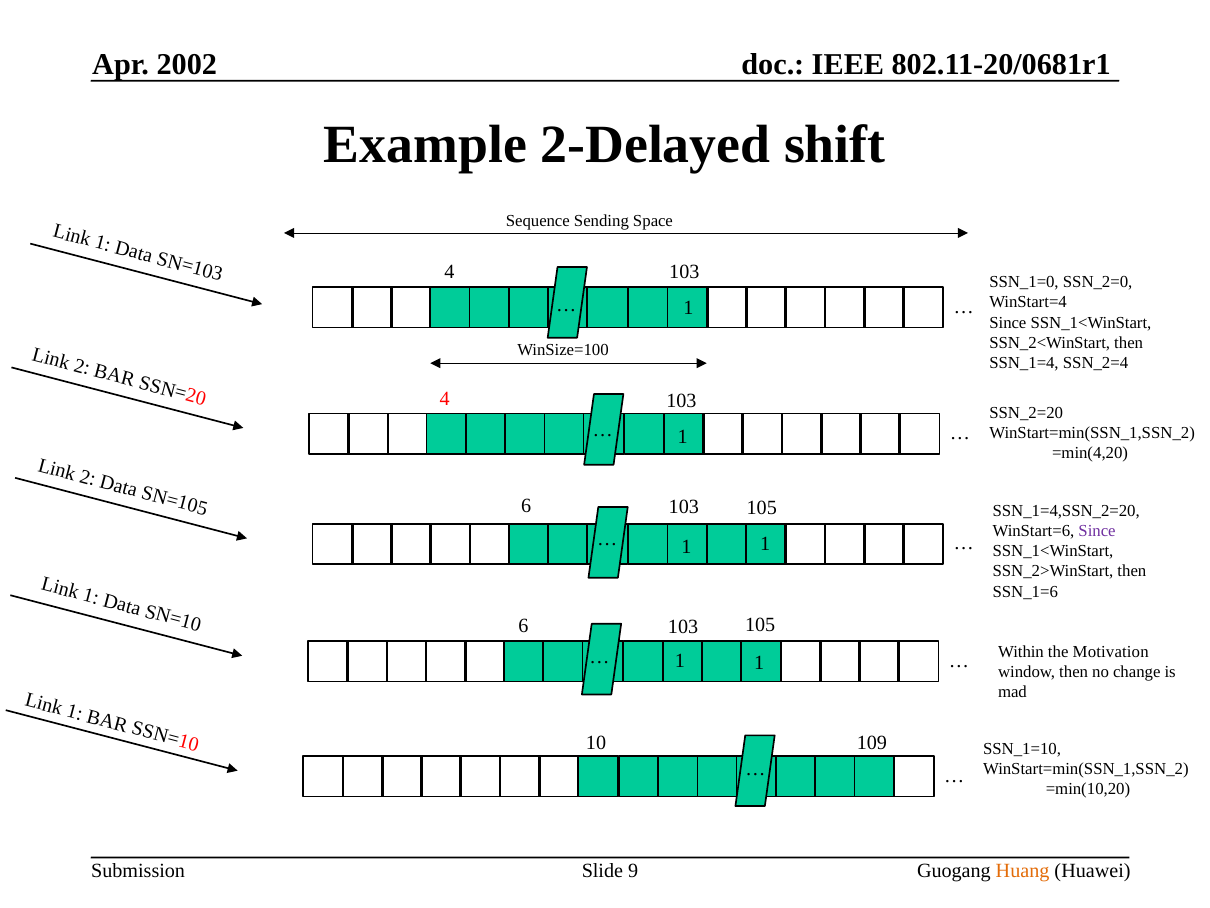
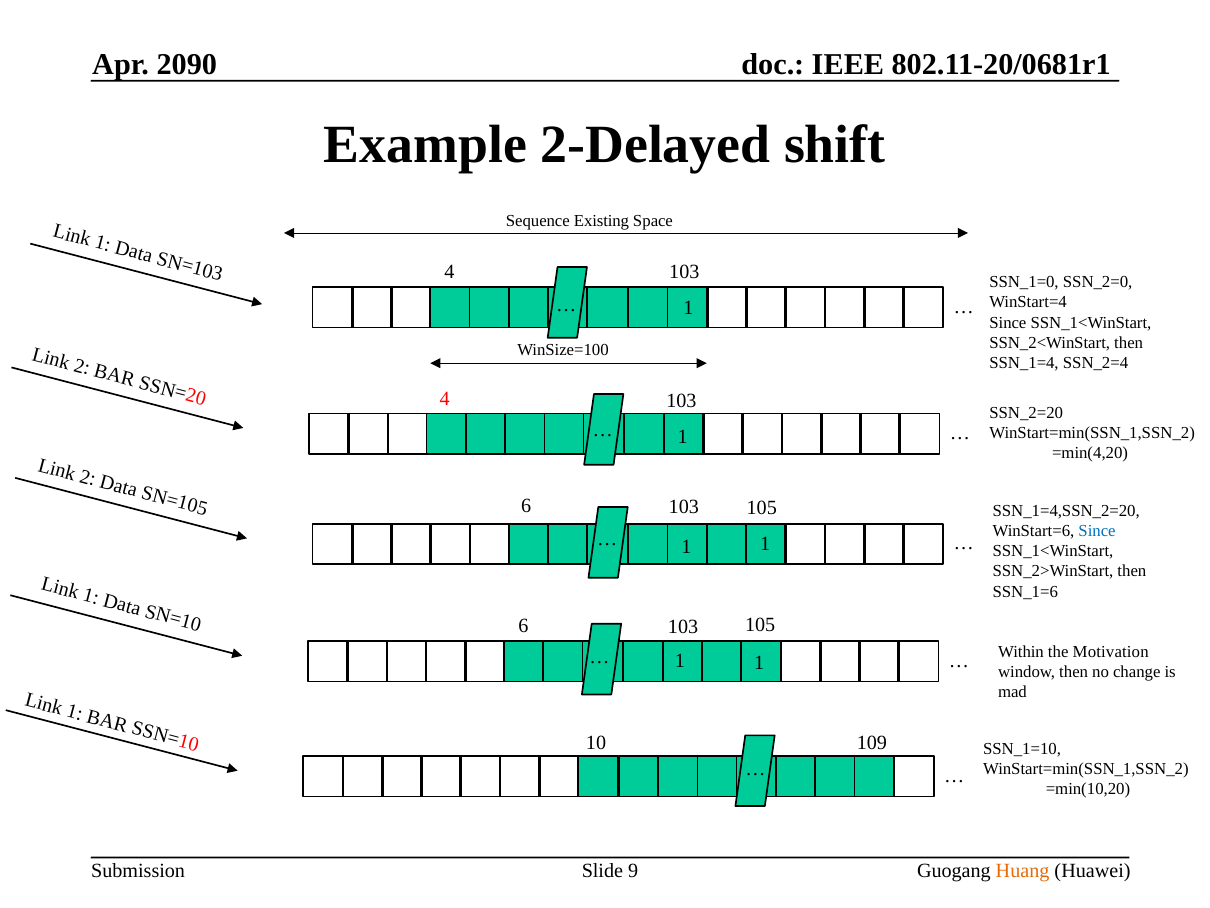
2002: 2002 -> 2090
Sending: Sending -> Existing
Since at (1097, 531) colour: purple -> blue
